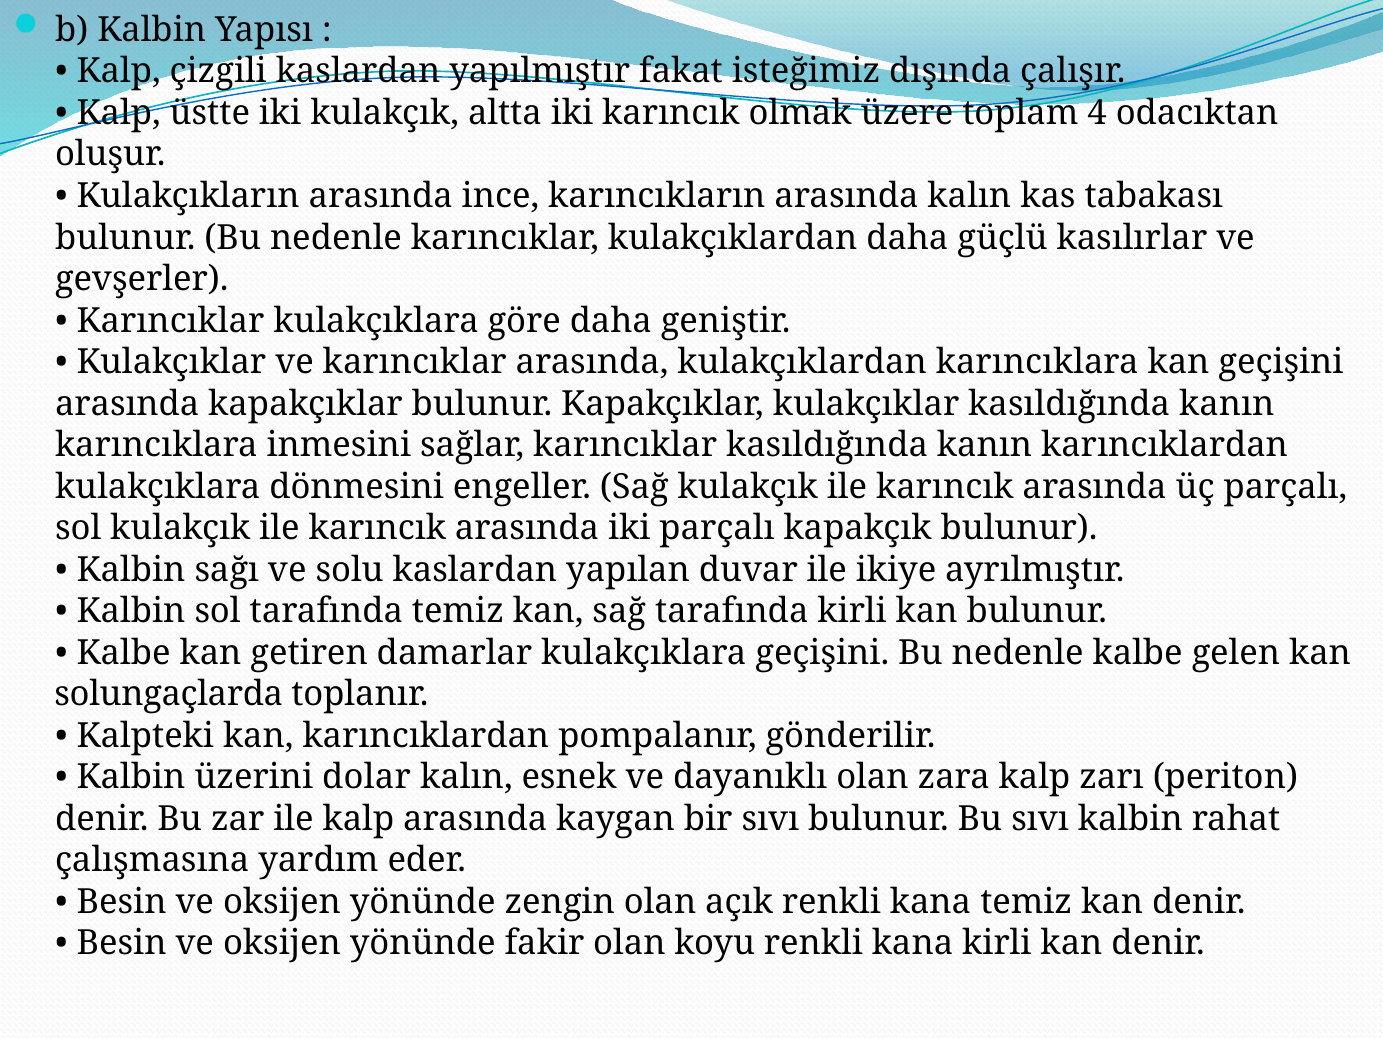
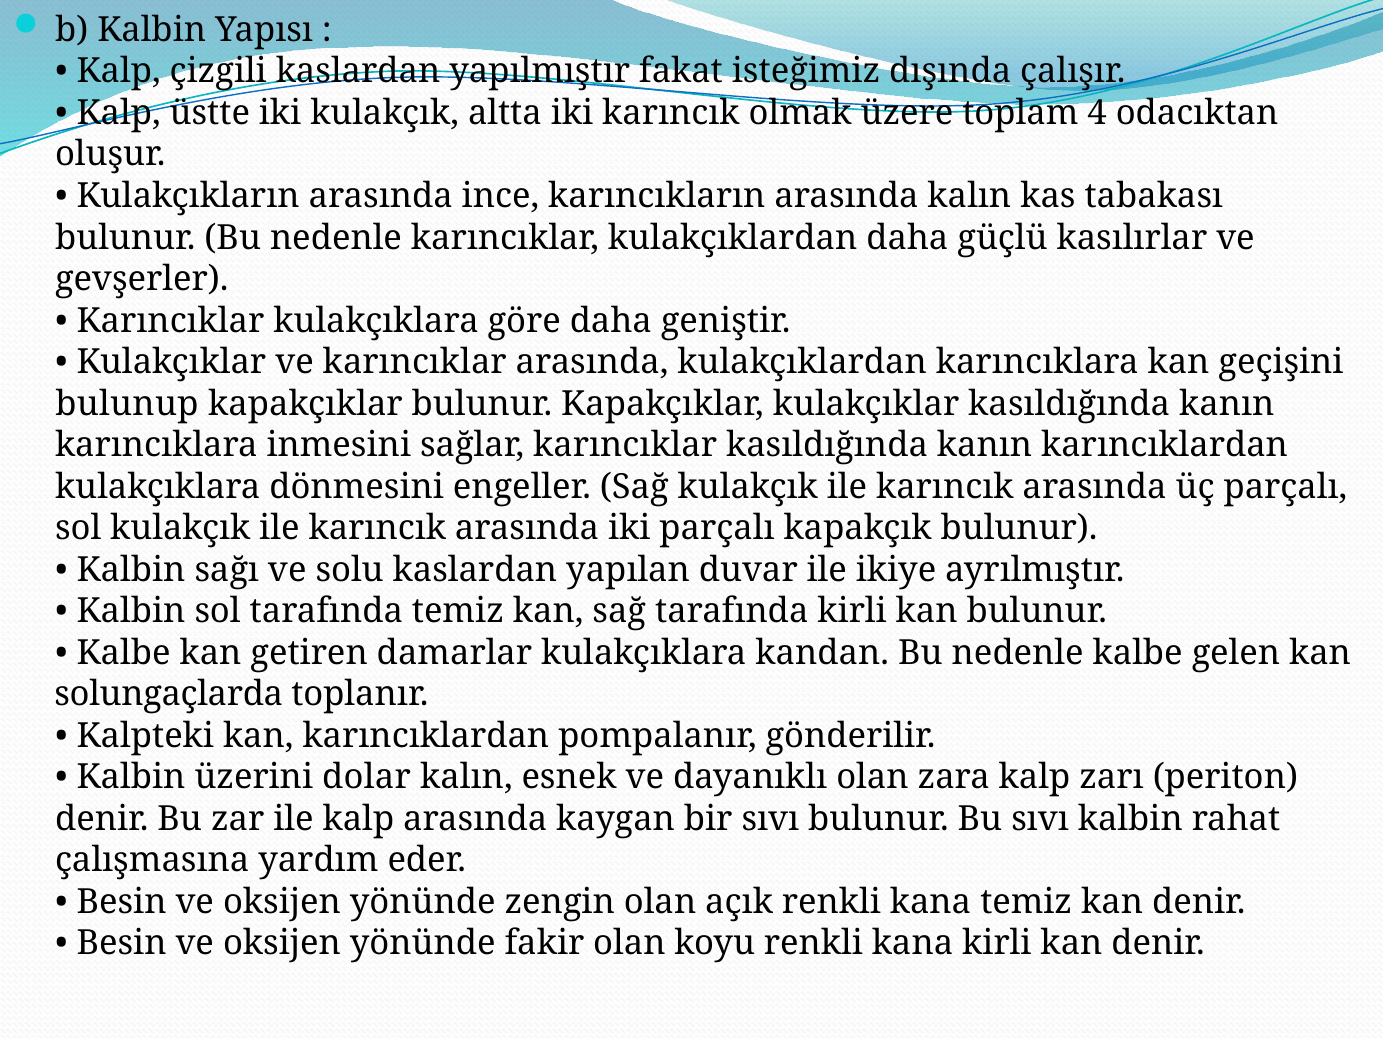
arasında at (127, 403): arasında -> bulunup
kulakçıklara geçişini: geçişini -> kandan
